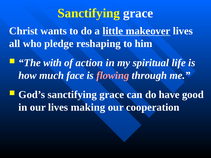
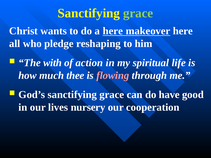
grace at (138, 13) colour: white -> light green
a little: little -> here
makeover lives: lives -> here
face: face -> thee
making: making -> nursery
